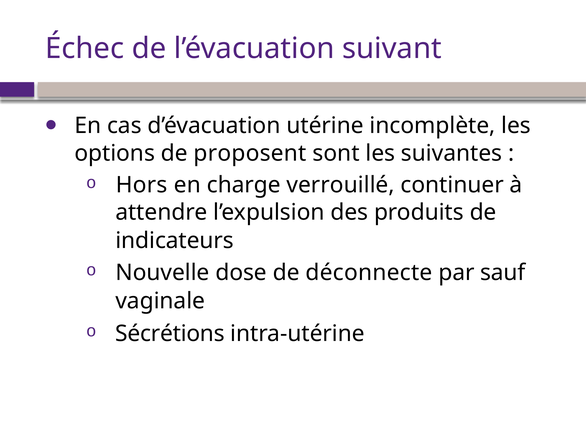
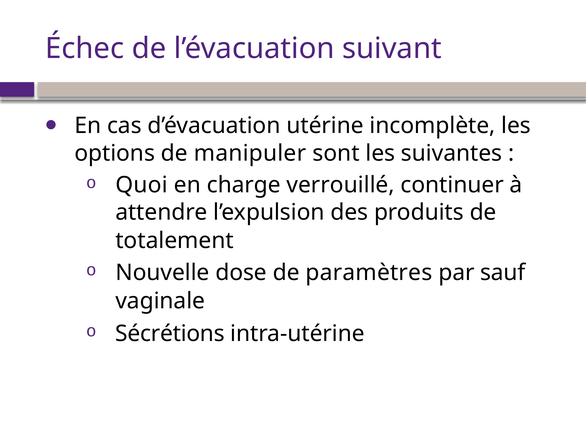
proposent: proposent -> manipuler
Hors: Hors -> Quoi
indicateurs: indicateurs -> totalement
déconnecte: déconnecte -> paramètres
